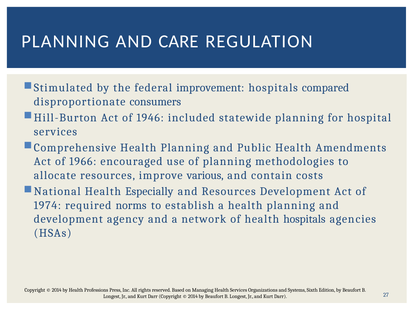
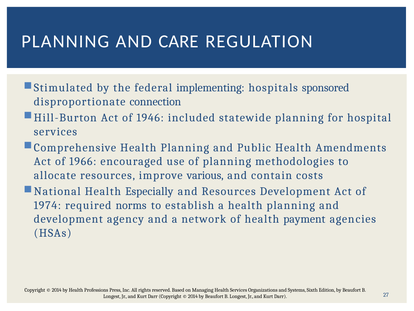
improvement: improvement -> implementing
compared: compared -> sponsored
consumers: consumers -> connection
health hospitals: hospitals -> payment
